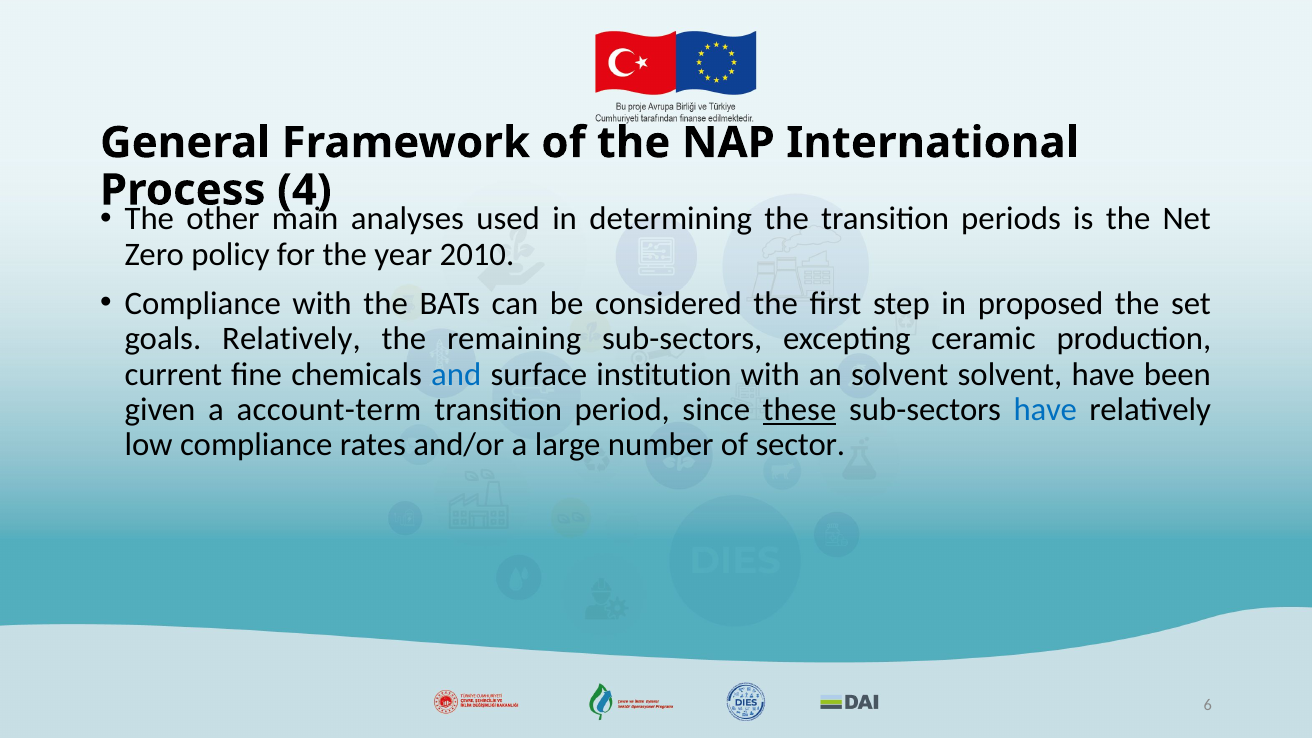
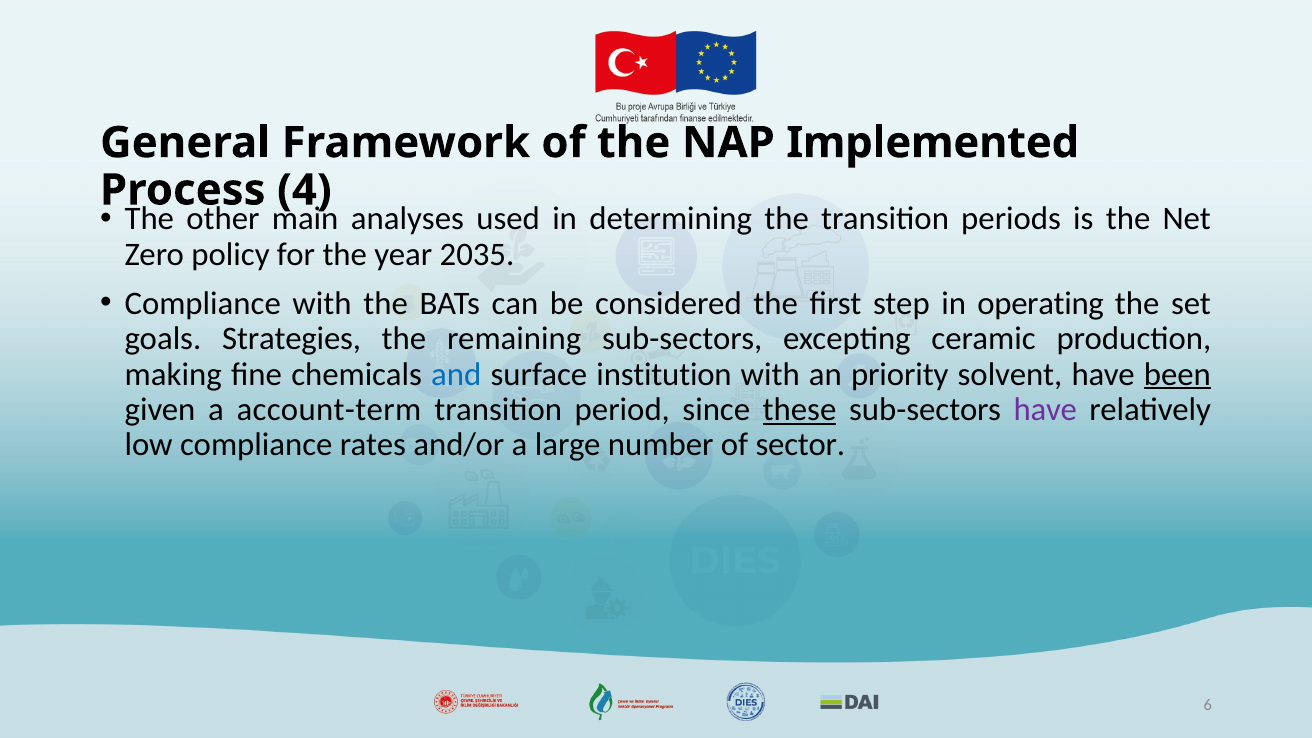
International: International -> Implemented
2010: 2010 -> 2035
proposed: proposed -> operating
goals Relatively: Relatively -> Strategies
current: current -> making
an solvent: solvent -> priority
been underline: none -> present
have at (1045, 410) colour: blue -> purple
